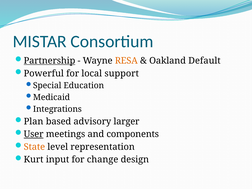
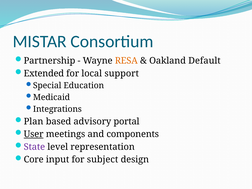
Partnership underline: present -> none
Powerful: Powerful -> Extended
larger: larger -> portal
State colour: orange -> purple
Kurt: Kurt -> Core
change: change -> subject
